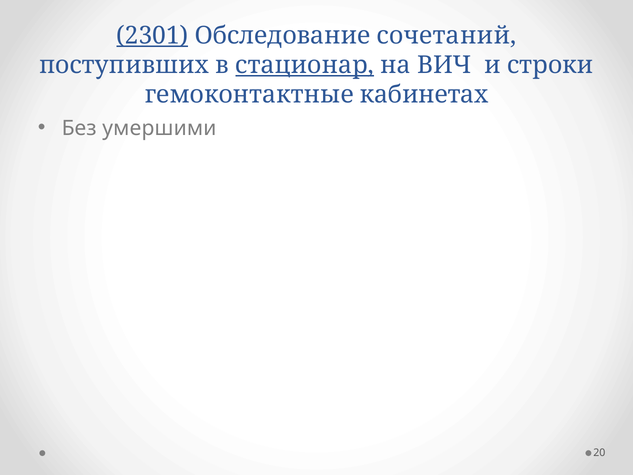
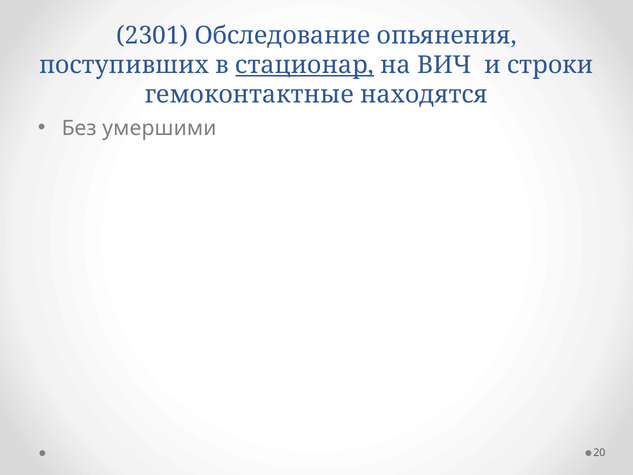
2301 underline: present -> none
сочетаний: сочетаний -> опьянения
кабинетах: кабинетах -> находятся
